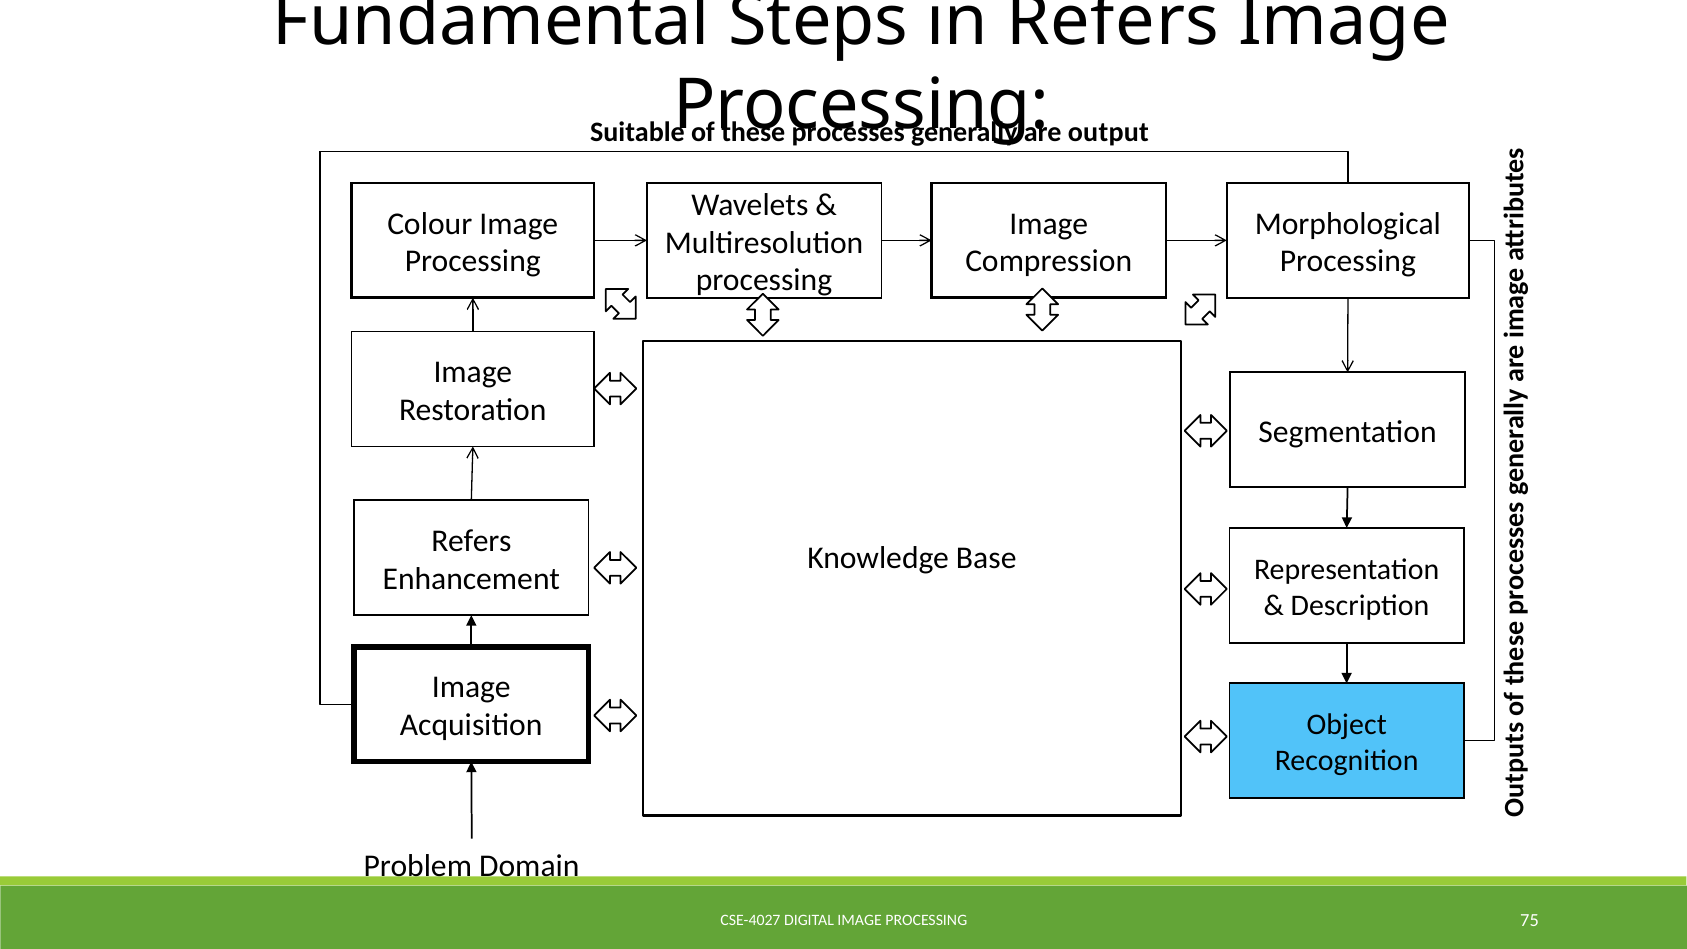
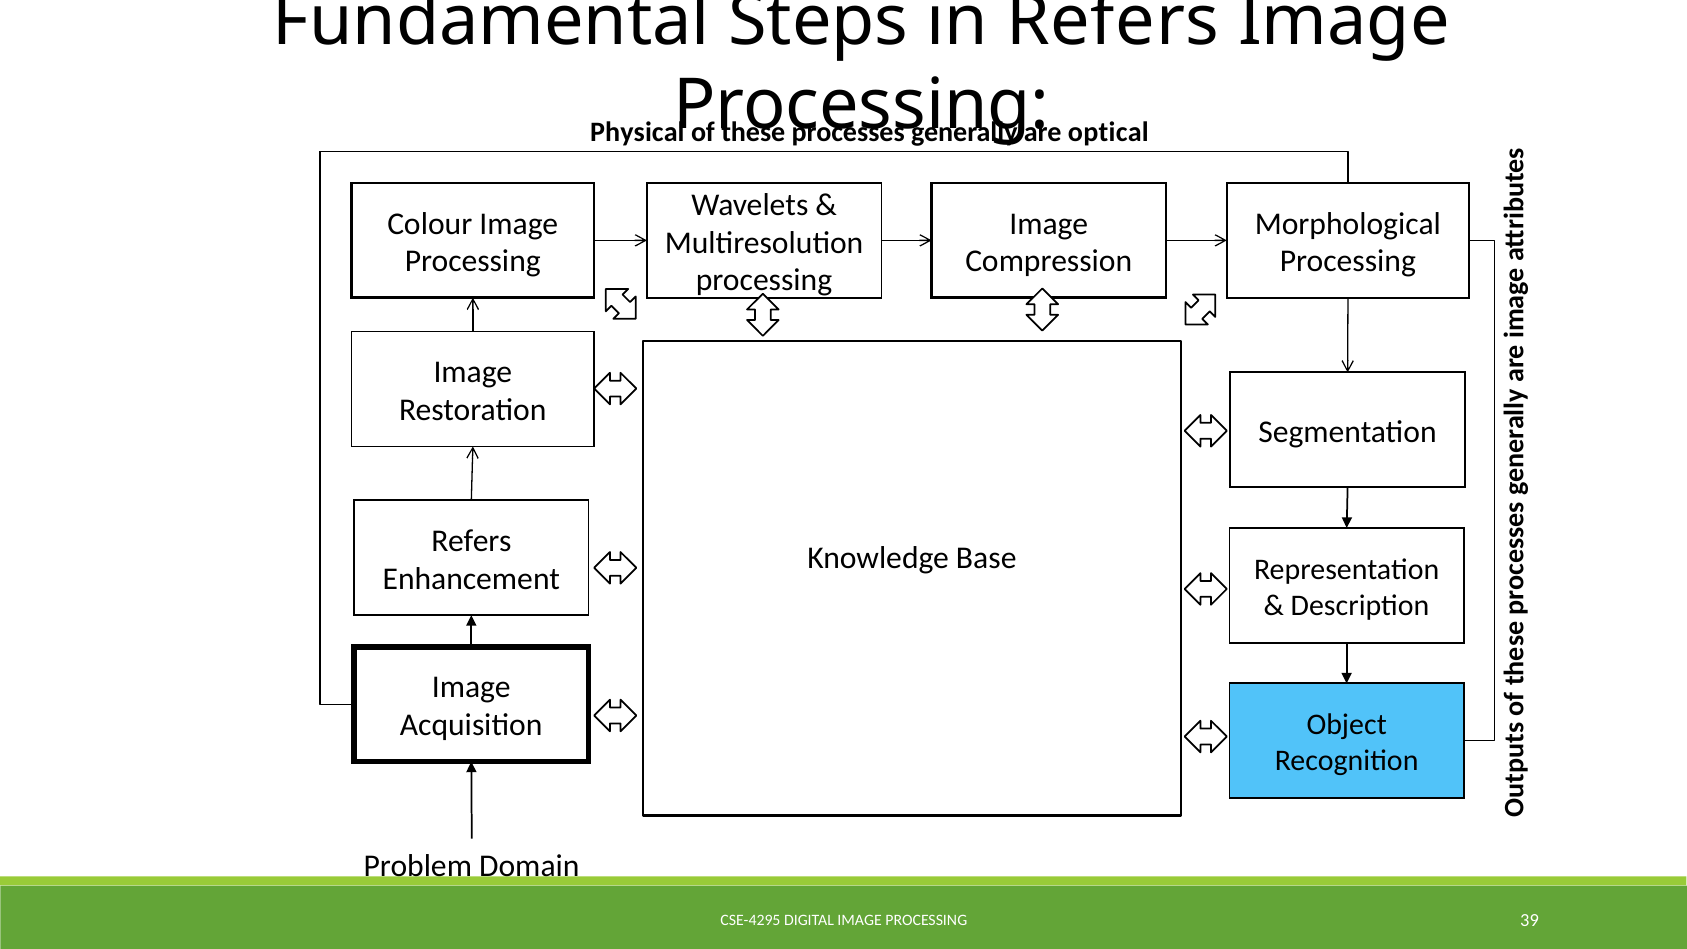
Suitable: Suitable -> Physical
output: output -> optical
CSE-4027: CSE-4027 -> CSE-4295
75: 75 -> 39
